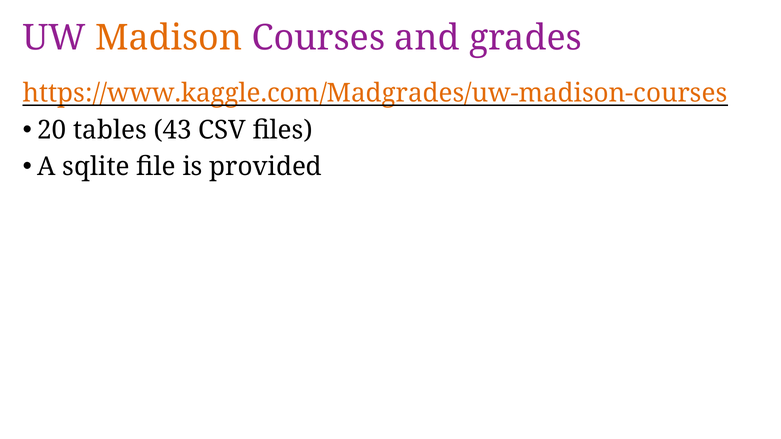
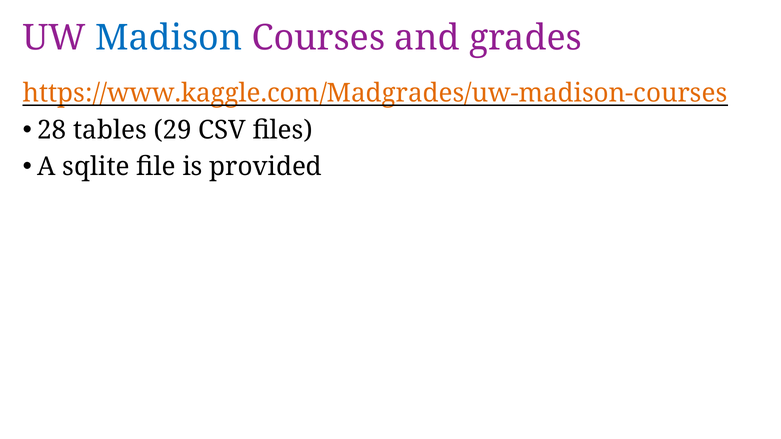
Madison colour: orange -> blue
20: 20 -> 28
43: 43 -> 29
